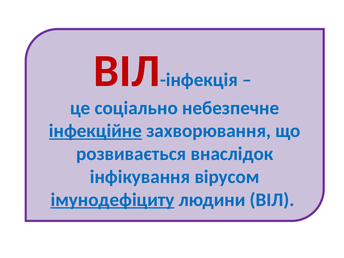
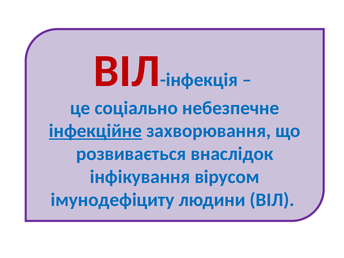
імунодефіциту underline: present -> none
